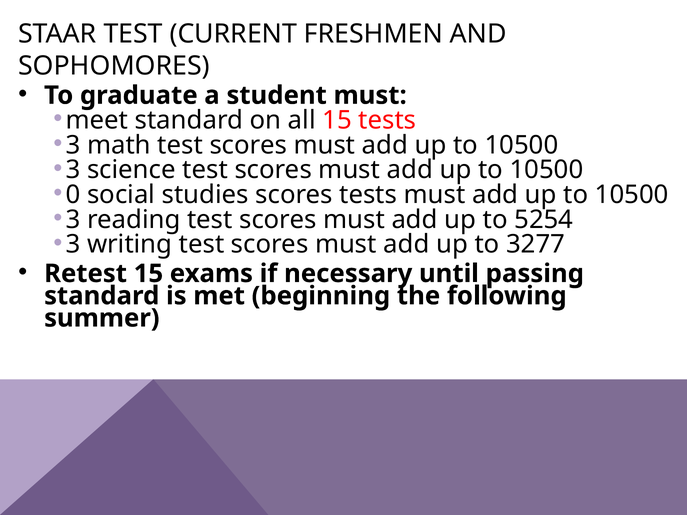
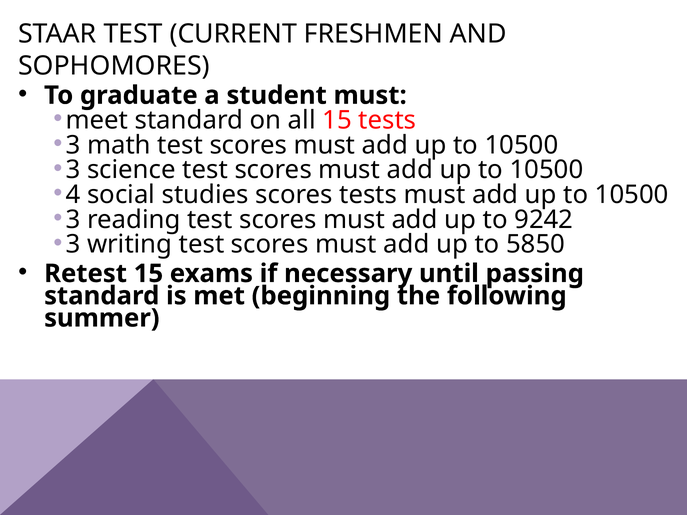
0: 0 -> 4
5254: 5254 -> 9242
3277: 3277 -> 5850
